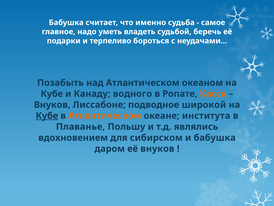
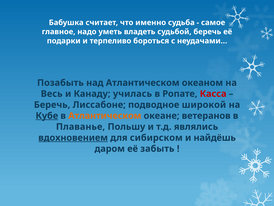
Кубе at (52, 94): Кубе -> Весь
водного: водного -> училась
Касса colour: orange -> red
Внуков at (52, 105): Внуков -> Беречь
института: института -> ветеранов
вдохновением underline: none -> present
и бабушка: бабушка -> найдёшь
её внуков: внуков -> забыть
